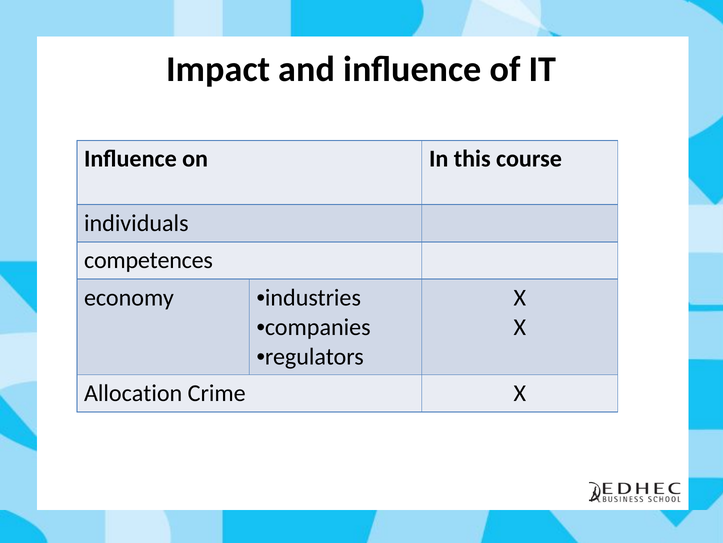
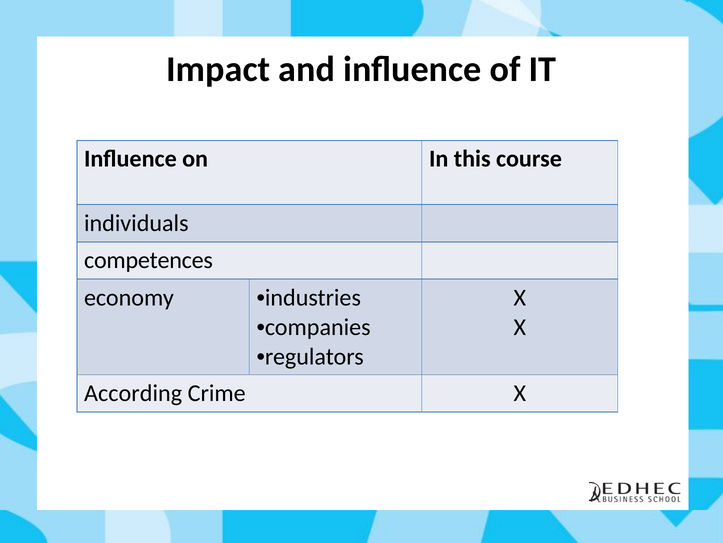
Allocation: Allocation -> According
